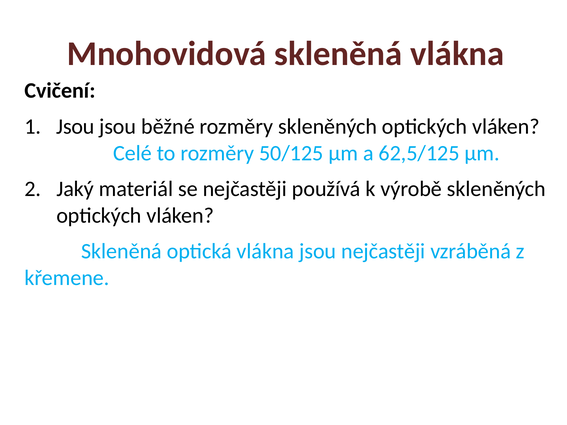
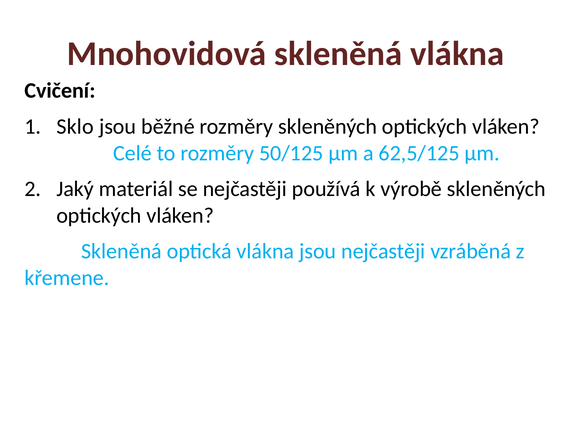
Jsou at (75, 127): Jsou -> Sklo
